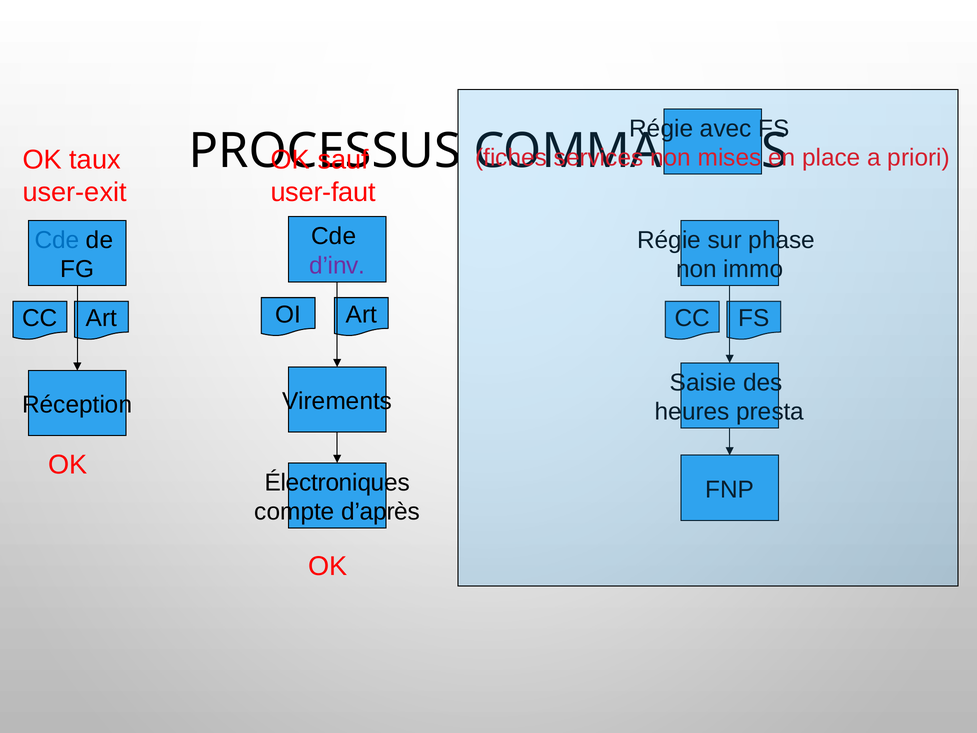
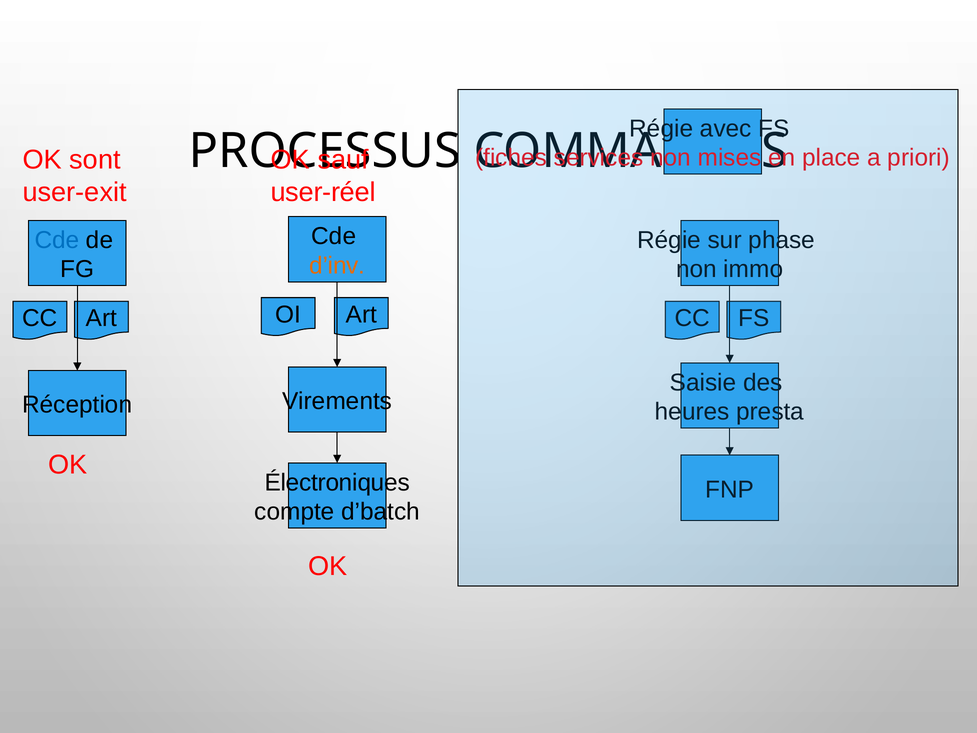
taux: taux -> sont
user-faut: user-faut -> user-réel
d’inv colour: purple -> orange
d’après: d’après -> d’batch
